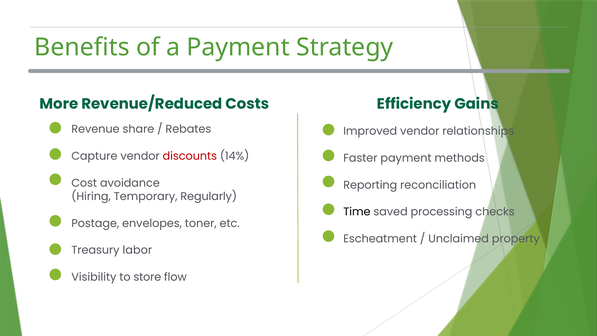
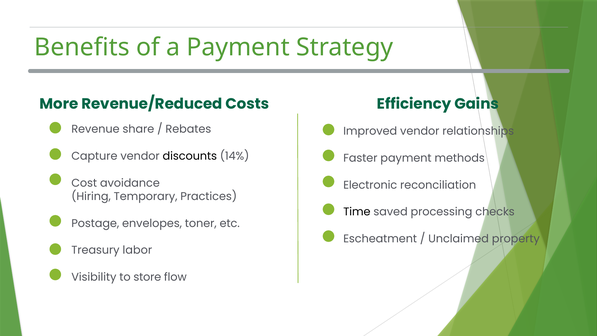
discounts colour: red -> black
Reporting: Reporting -> Electronic
Regularly: Regularly -> Practices
